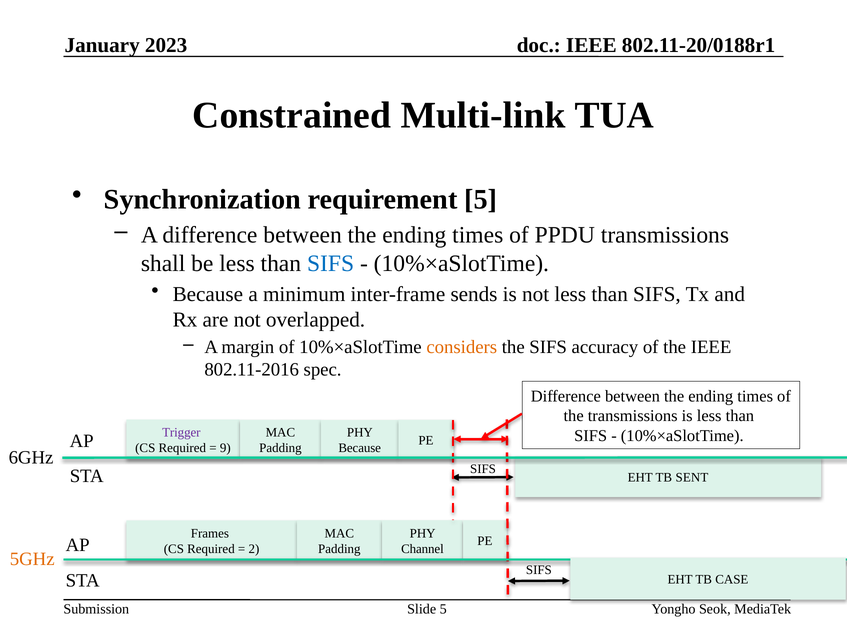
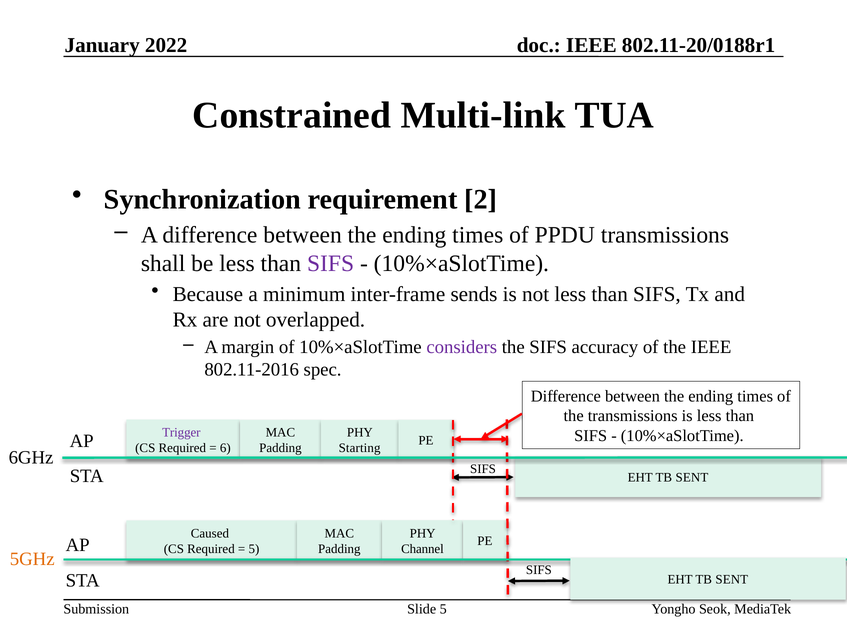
2023: 2023 -> 2022
requirement 5: 5 -> 2
SIFS at (331, 263) colour: blue -> purple
considers colour: orange -> purple
9: 9 -> 6
Because at (360, 448): Because -> Starting
Frames: Frames -> Caused
2 at (254, 549): 2 -> 5
CASE at (732, 580): CASE -> SENT
